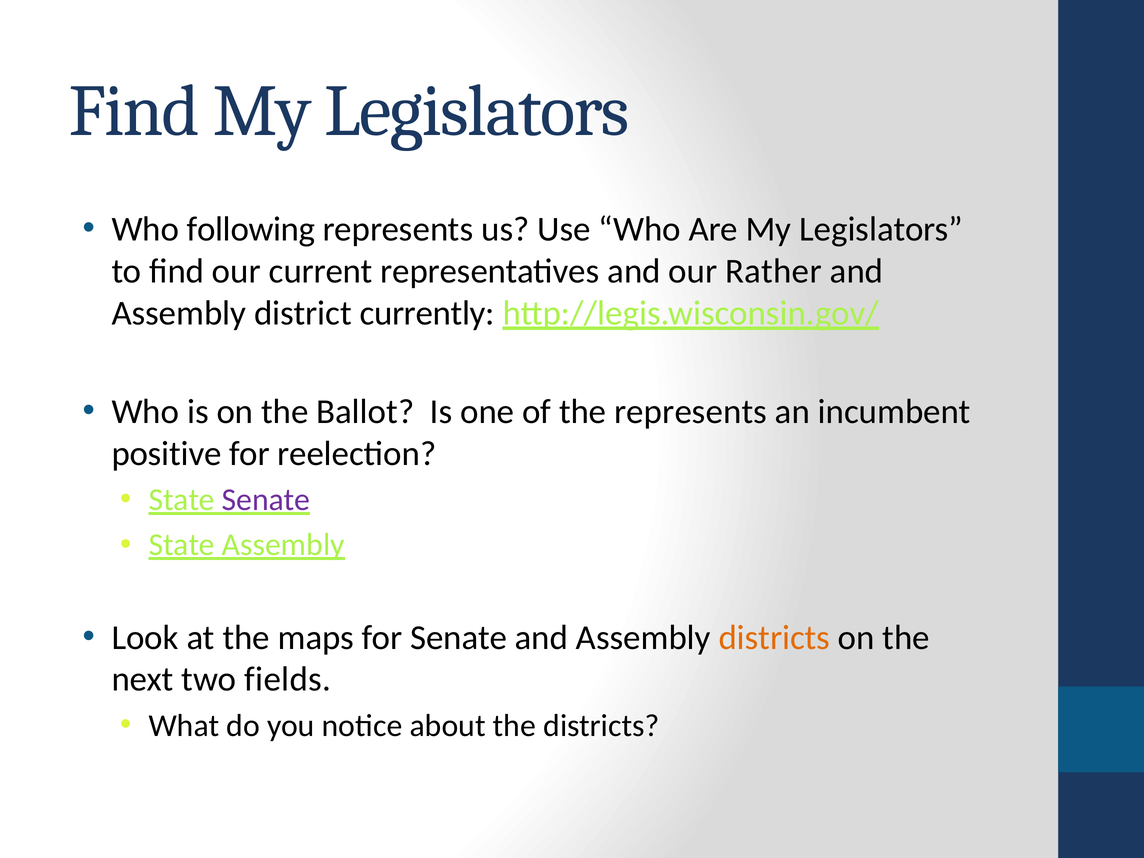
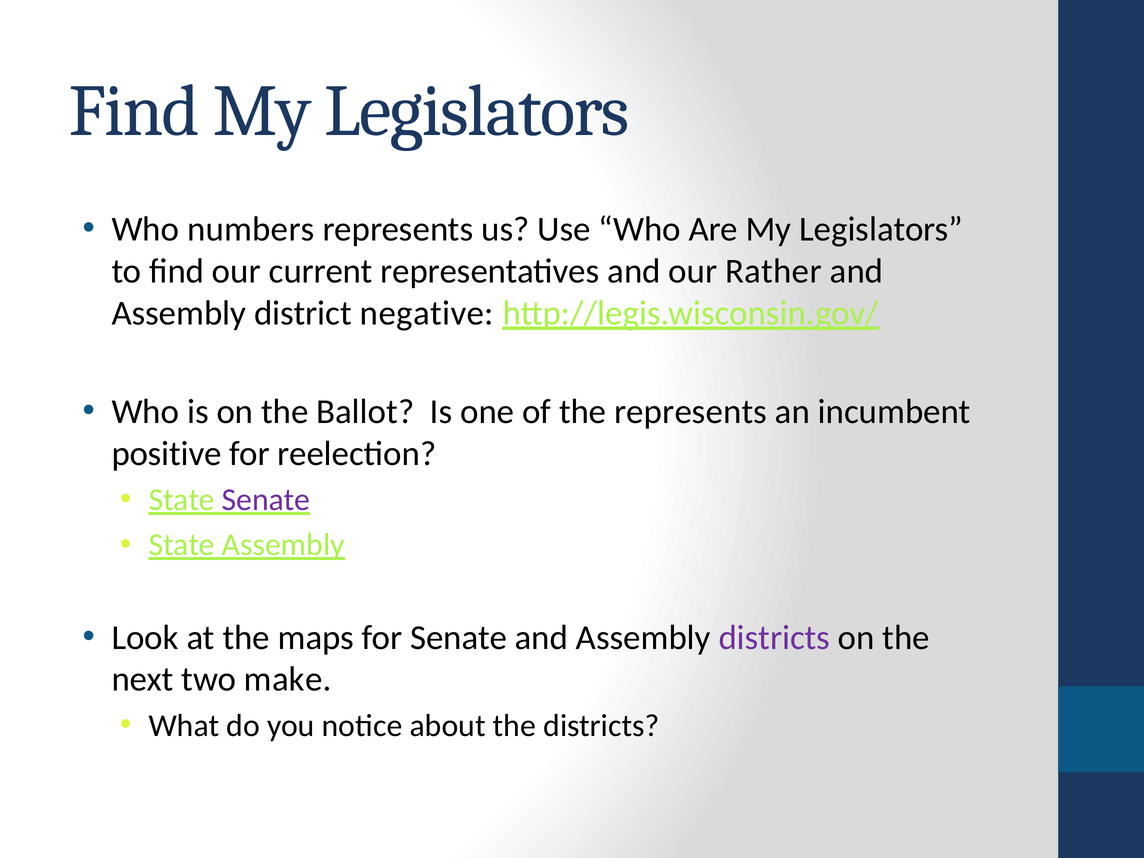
following: following -> numbers
currently: currently -> negative
districts at (774, 637) colour: orange -> purple
fields: fields -> make
